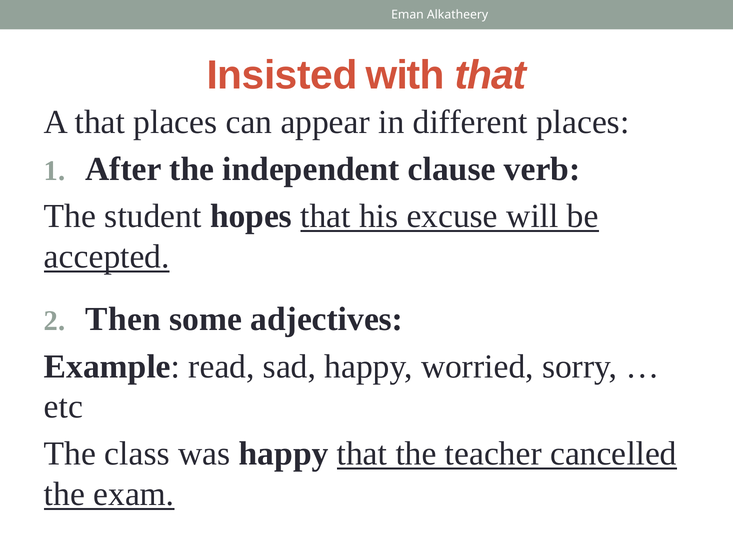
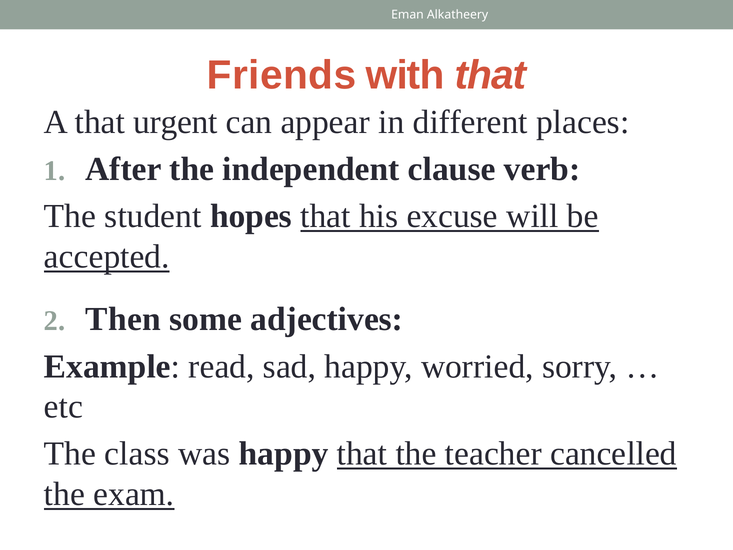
Insisted: Insisted -> Friends
that places: places -> urgent
